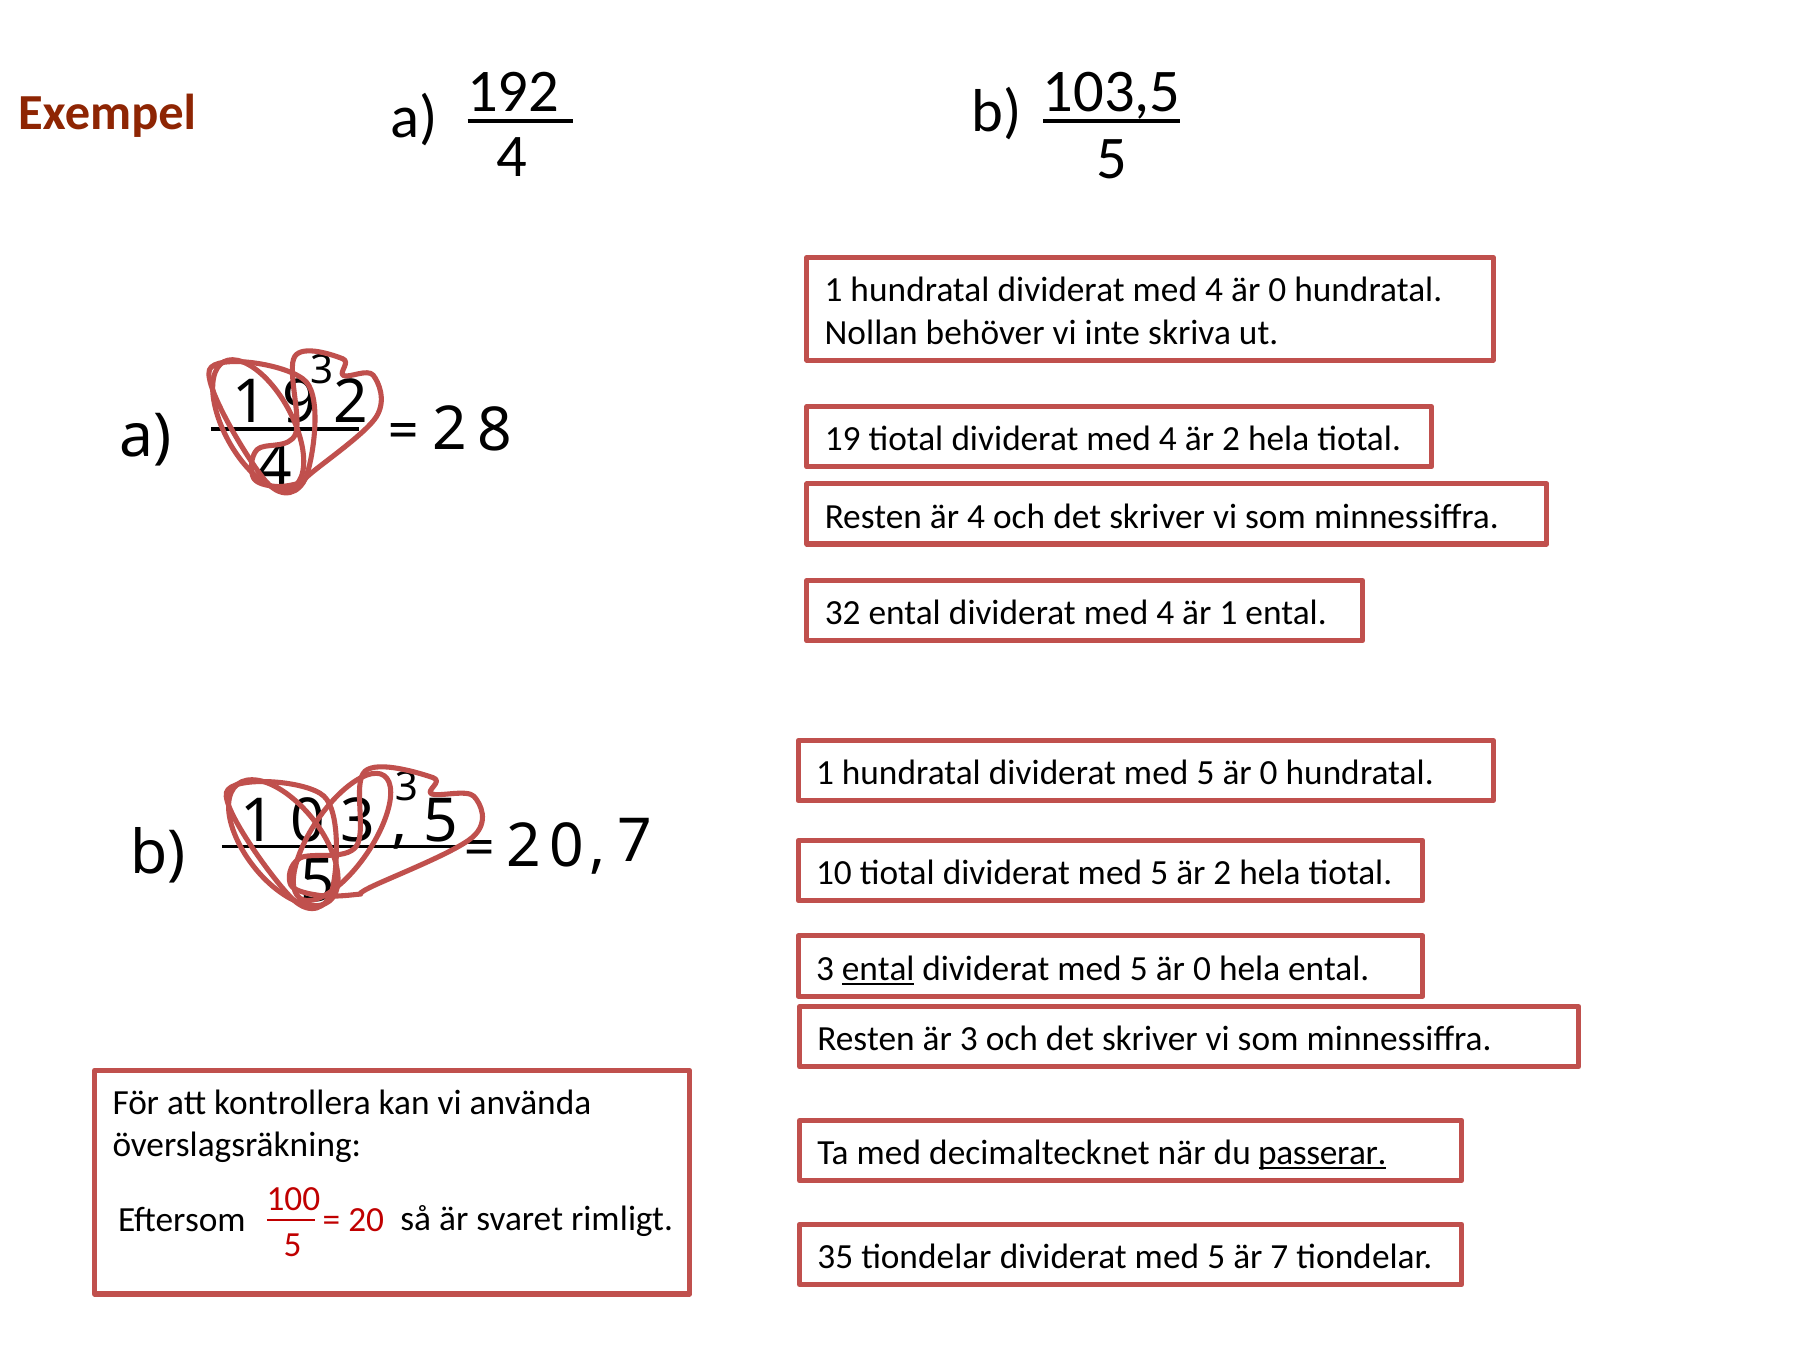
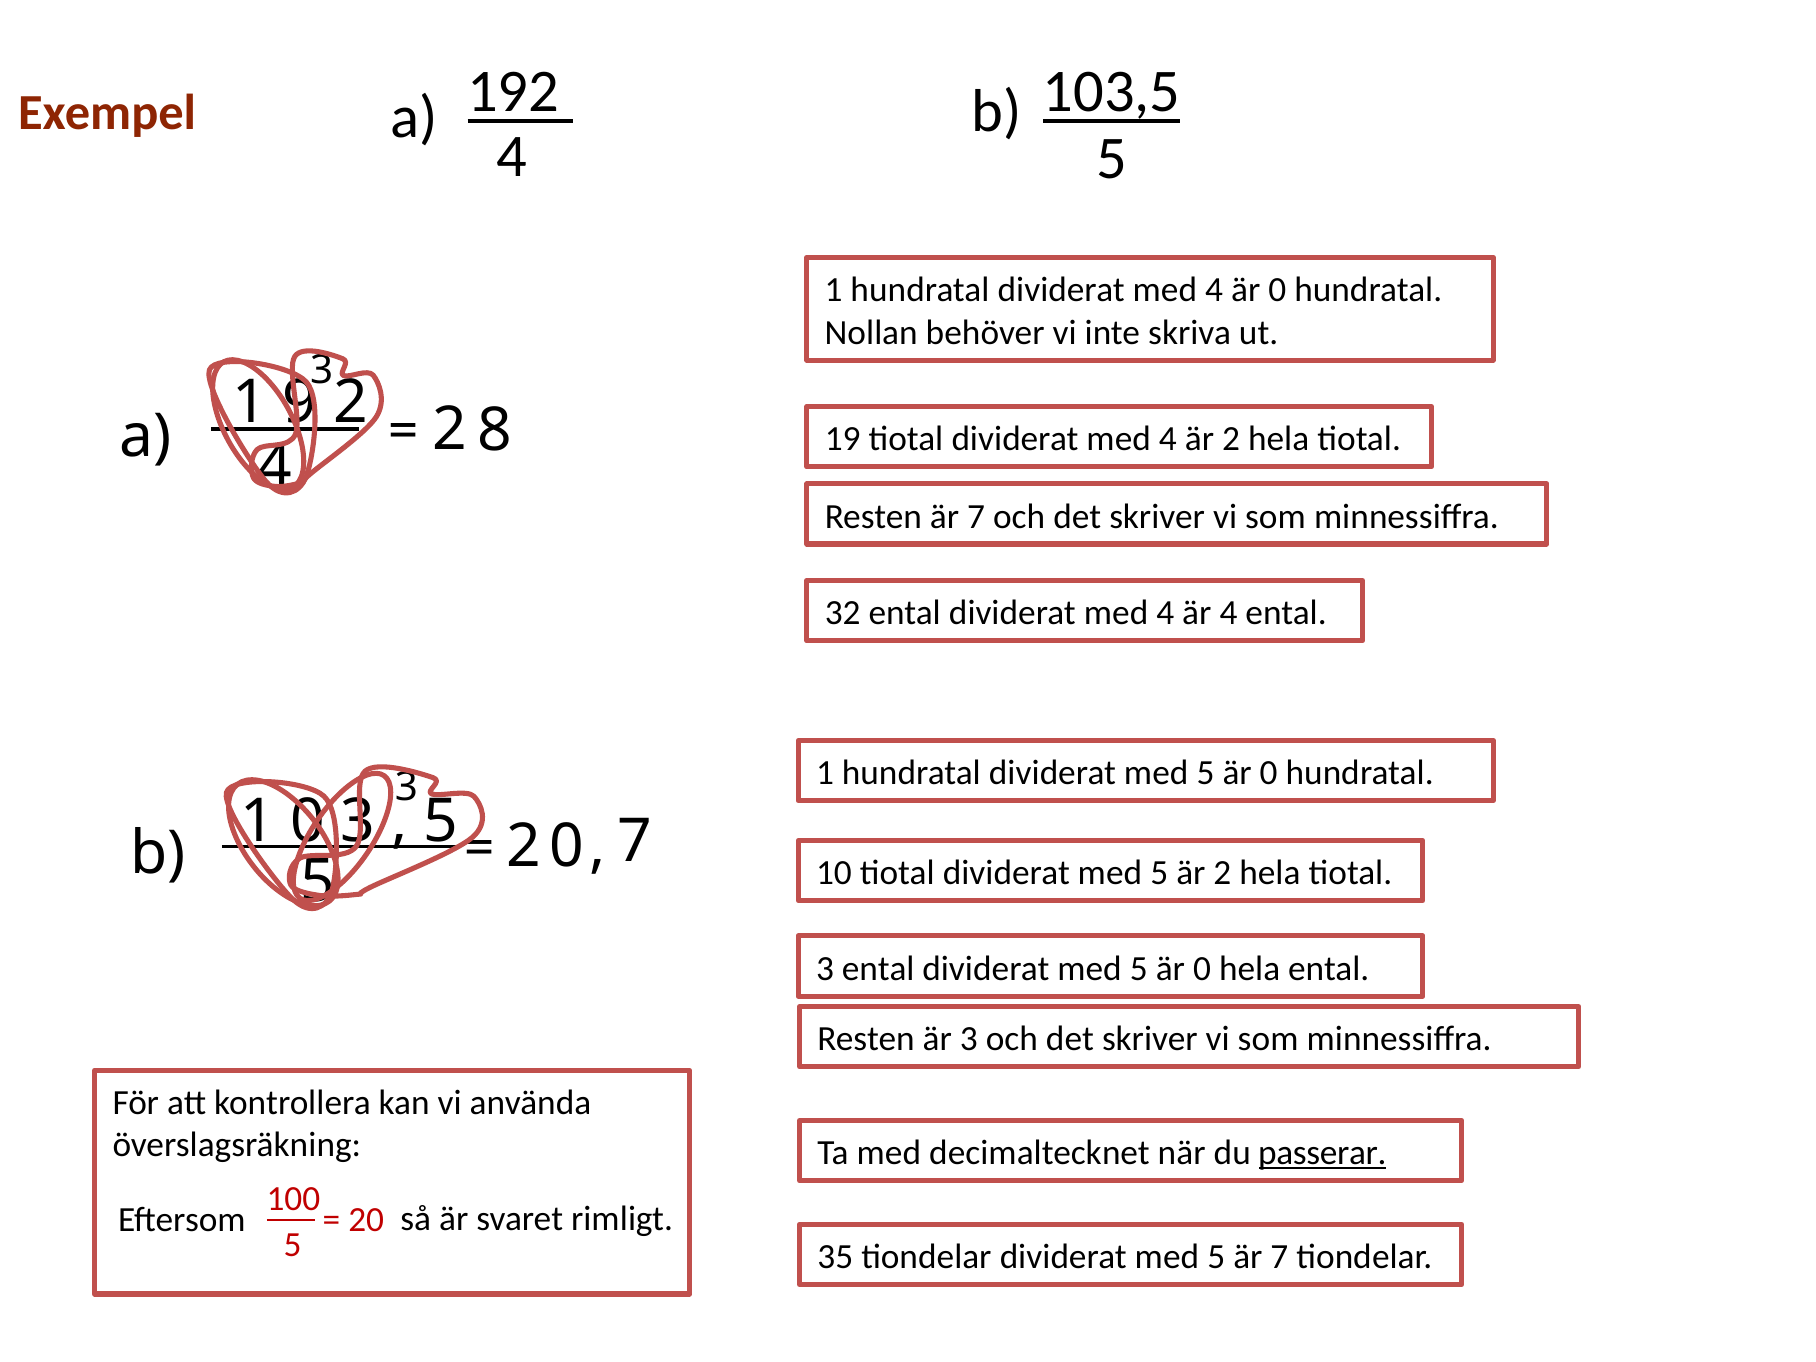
Resten är 4: 4 -> 7
är 1: 1 -> 4
ental at (878, 969) underline: present -> none
